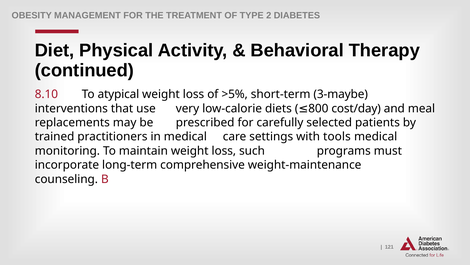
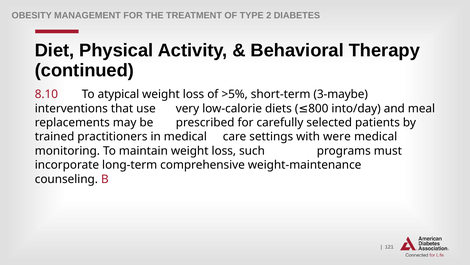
cost/day: cost/day -> into/day
tools: tools -> were
